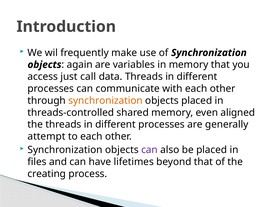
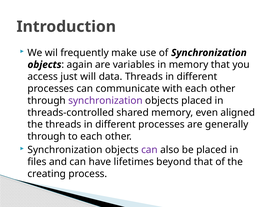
call: call -> will
synchronization at (105, 101) colour: orange -> purple
attempt at (47, 136): attempt -> through
